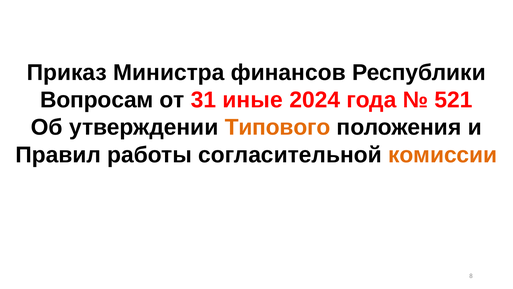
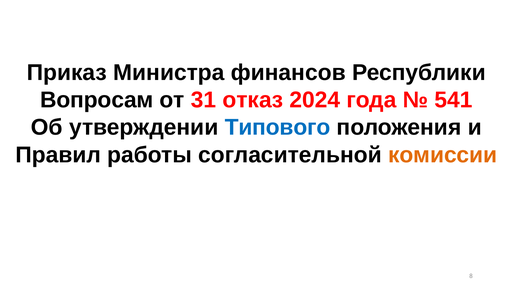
иные: иные -> отказ
521: 521 -> 541
Типового colour: orange -> blue
